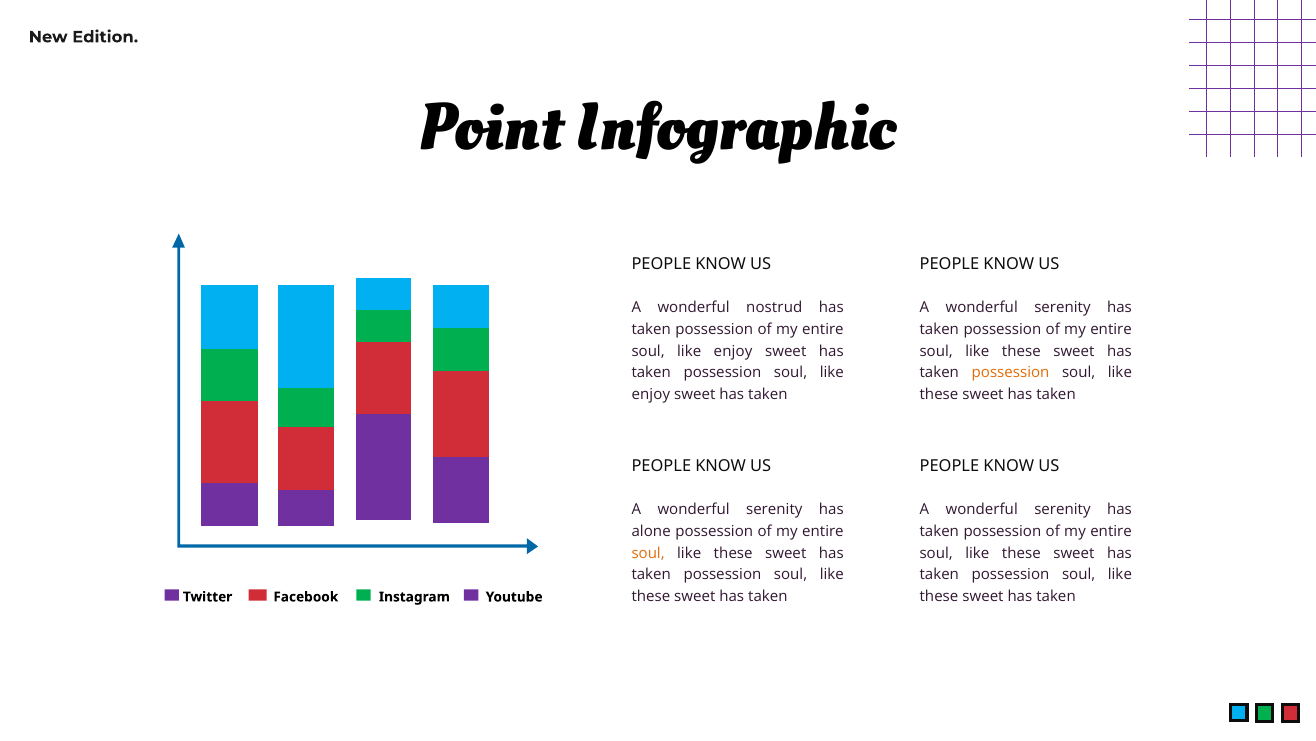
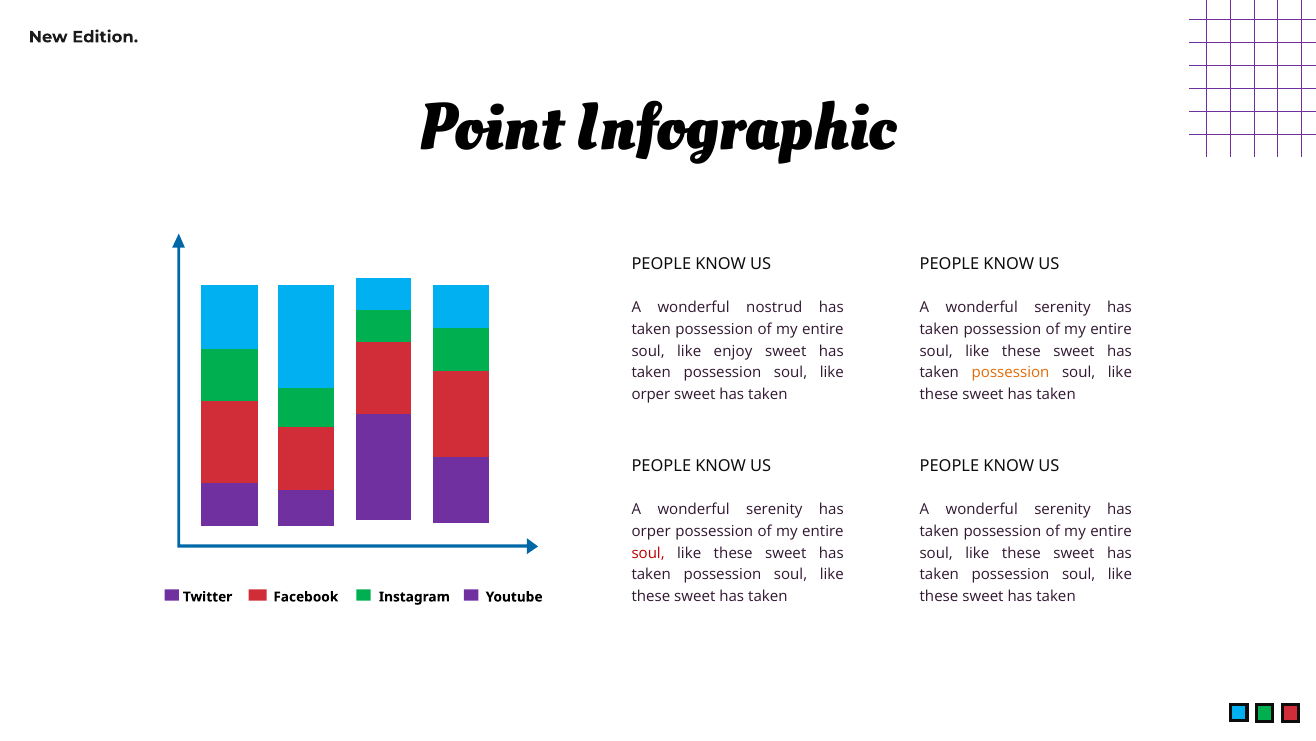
enjoy at (651, 394): enjoy -> orper
alone at (651, 531): alone -> orper
soul at (648, 552) colour: orange -> red
